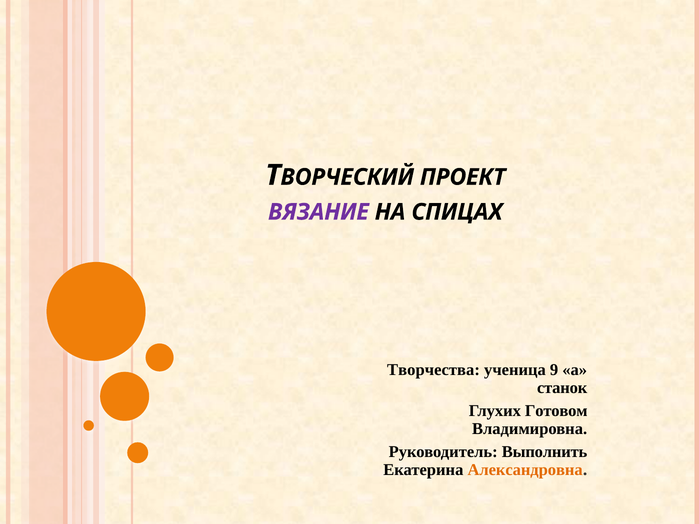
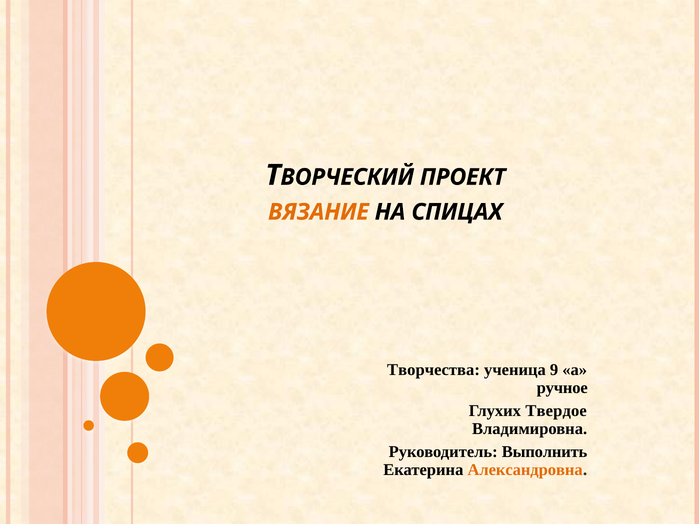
ВЯЗАНИЕ colour: purple -> orange
станок: станок -> ручное
Готовом: Готовом -> Твердое
